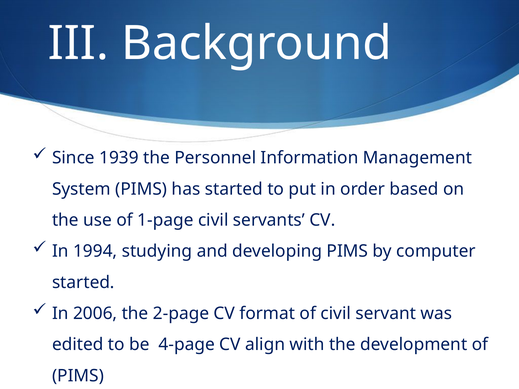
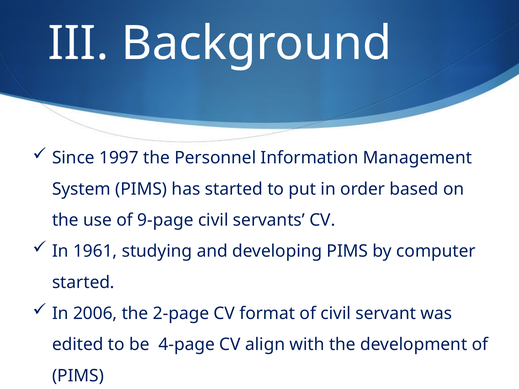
1939: 1939 -> 1997
1-page: 1-page -> 9-page
1994: 1994 -> 1961
